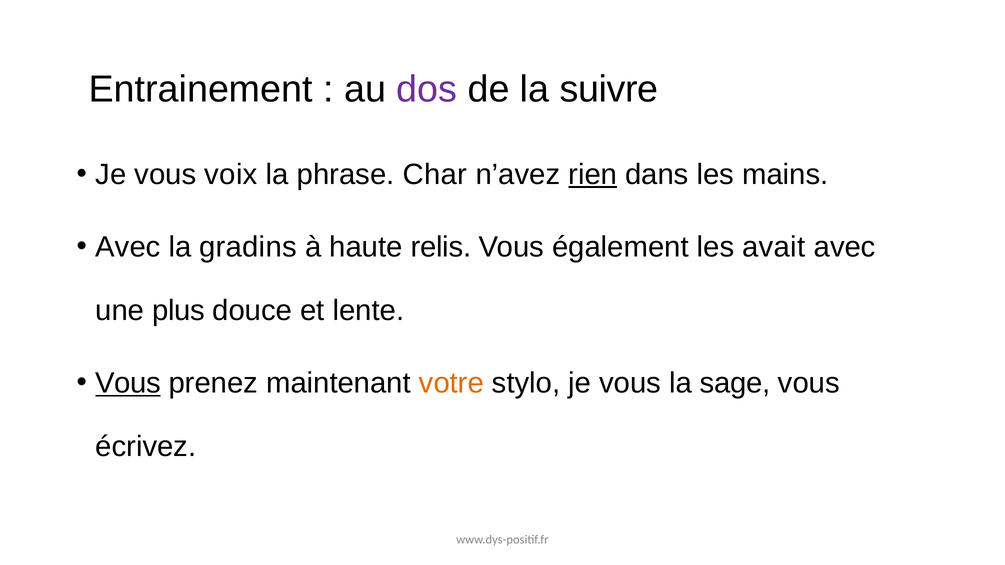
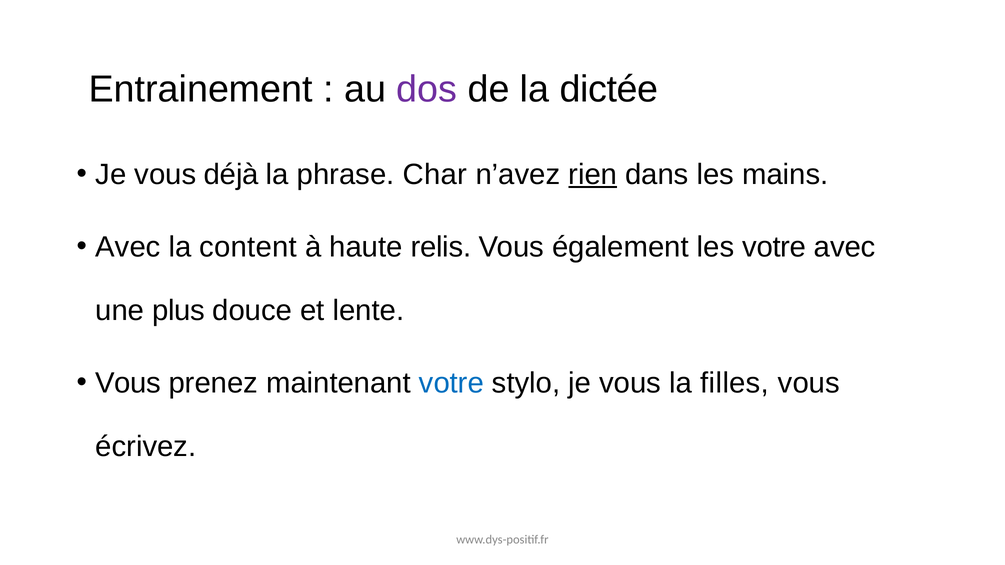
suivre: suivre -> dictée
voix: voix -> déjà
gradins: gradins -> content
les avait: avait -> votre
Vous at (128, 383) underline: present -> none
votre at (451, 383) colour: orange -> blue
sage: sage -> filles
